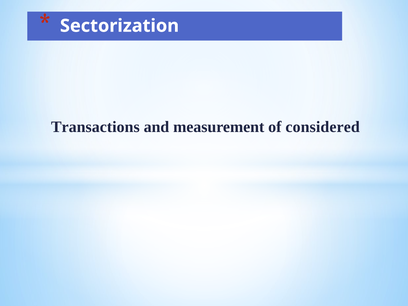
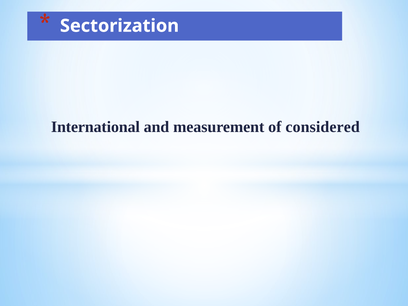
Transactions: Transactions -> International
